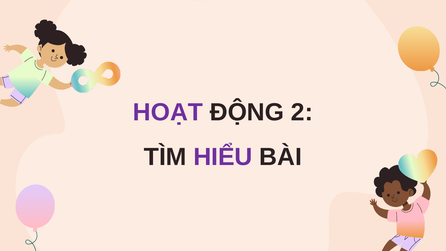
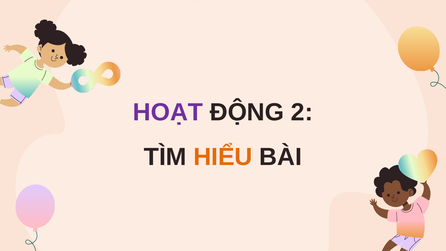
HIỂU colour: purple -> orange
